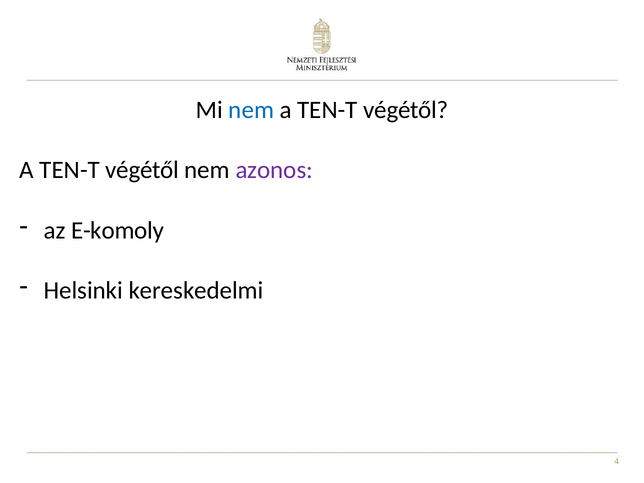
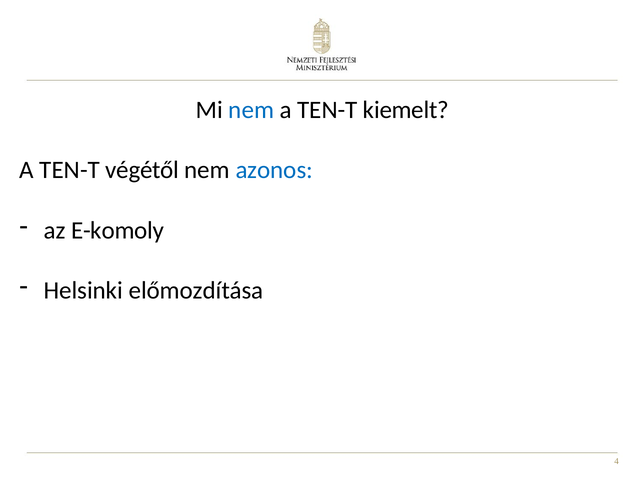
végétől at (406, 110): végétől -> kiemelt
azonos colour: purple -> blue
kereskedelmi: kereskedelmi -> előmozdítása
